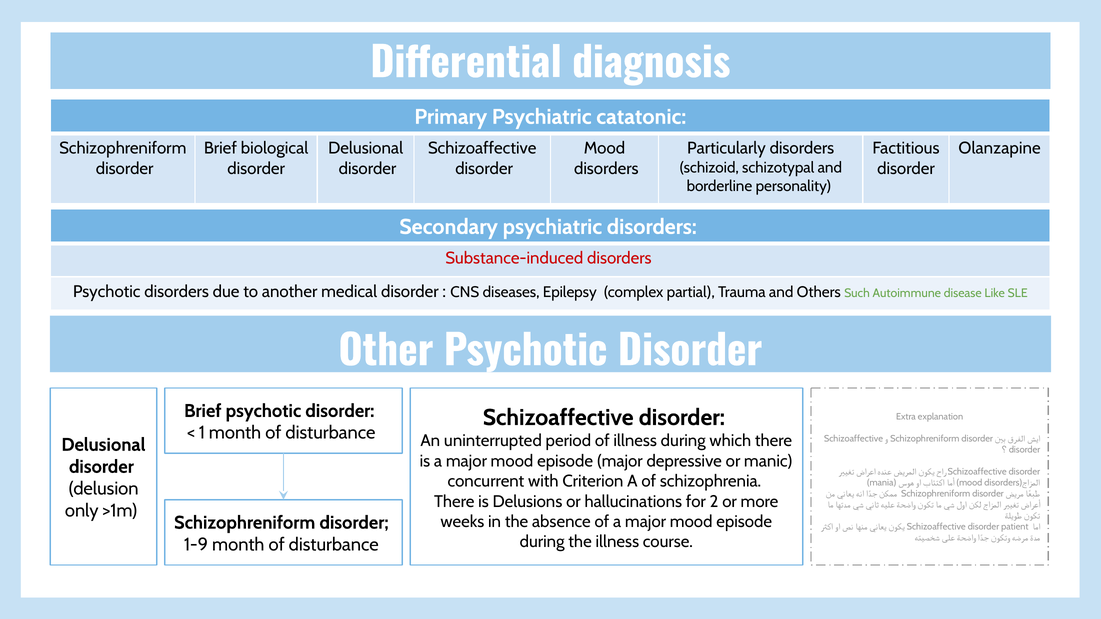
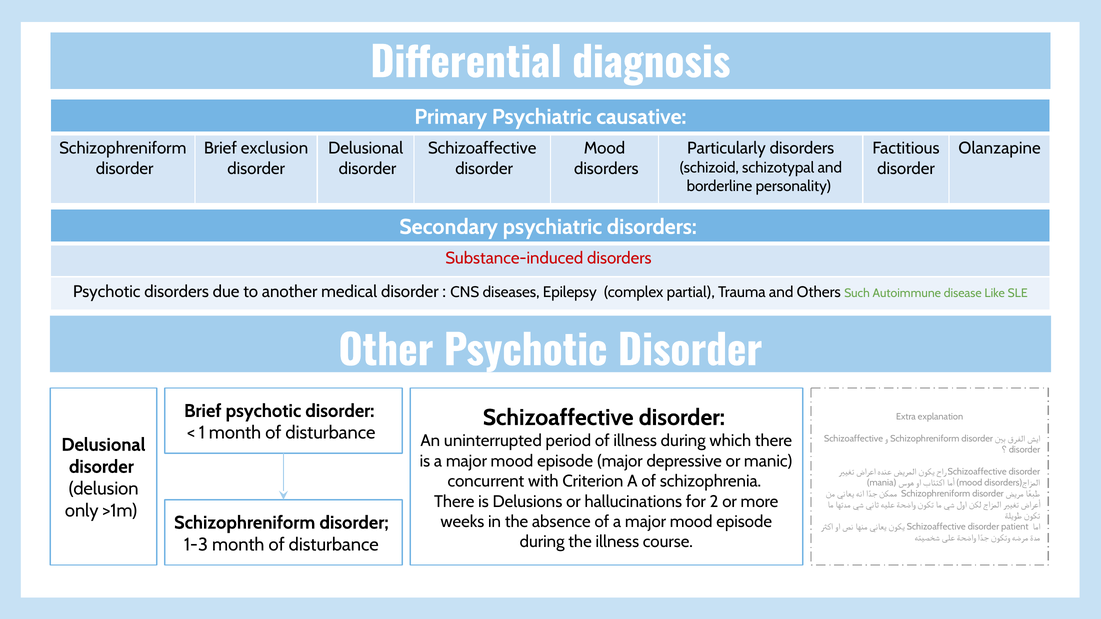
catatonic: catatonic -> causative
biological: biological -> exclusion
1-9: 1-9 -> 1-3
